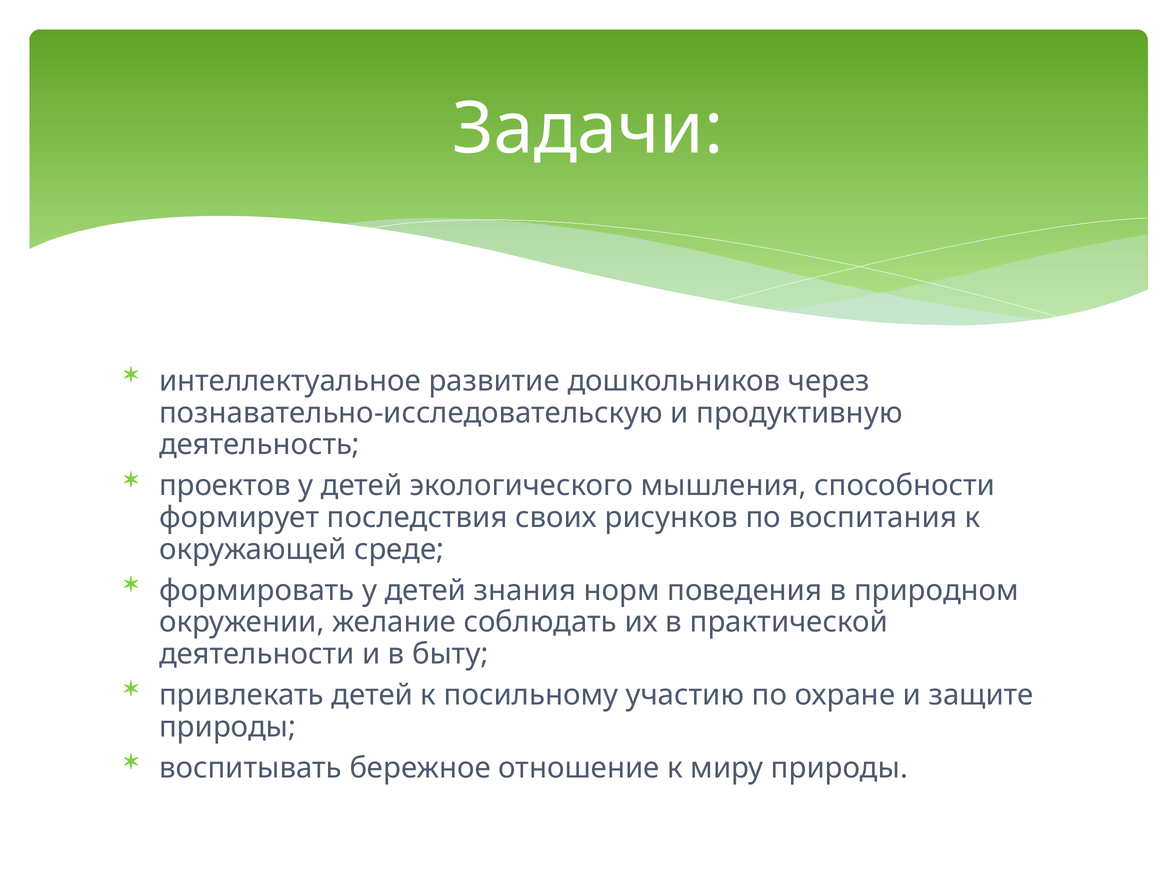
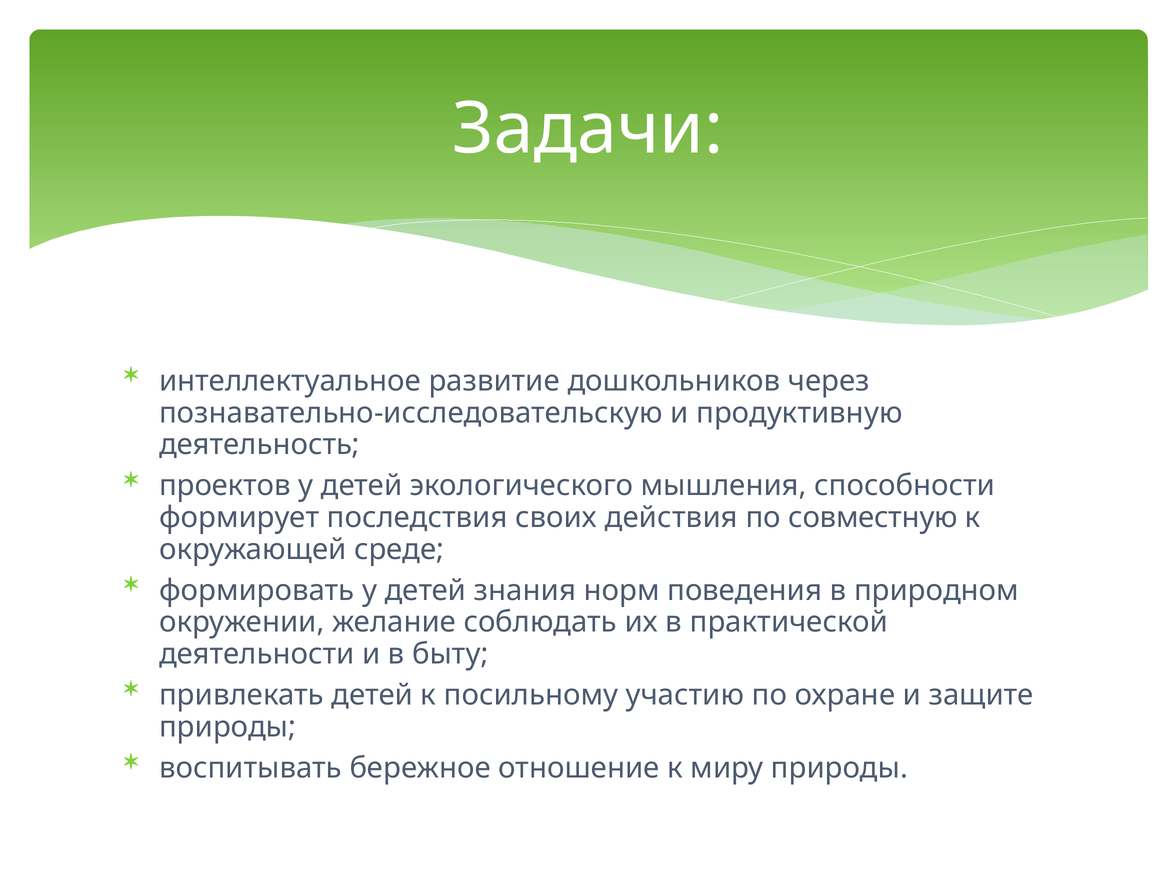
рисунков: рисунков -> действия
воспитания: воспитания -> совместную
